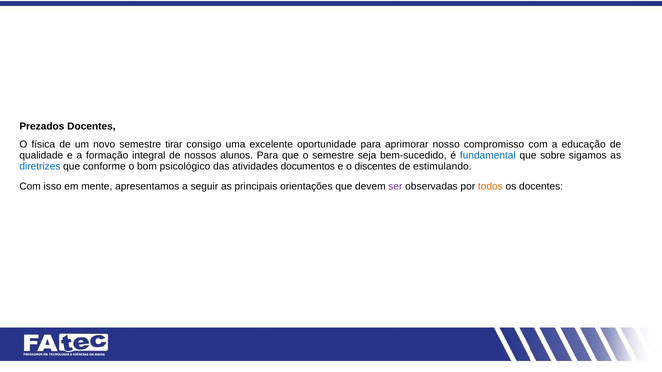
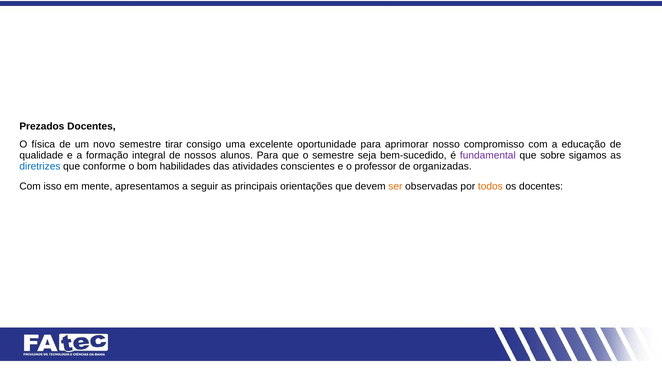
fundamental colour: blue -> purple
psicológico: psicológico -> habilidades
documentos: documentos -> conscientes
discentes: discentes -> professor
estimulando: estimulando -> organizadas
ser colour: purple -> orange
